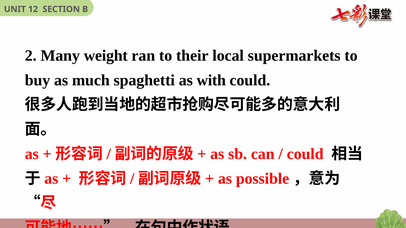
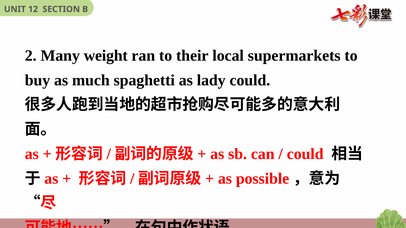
with: with -> lady
